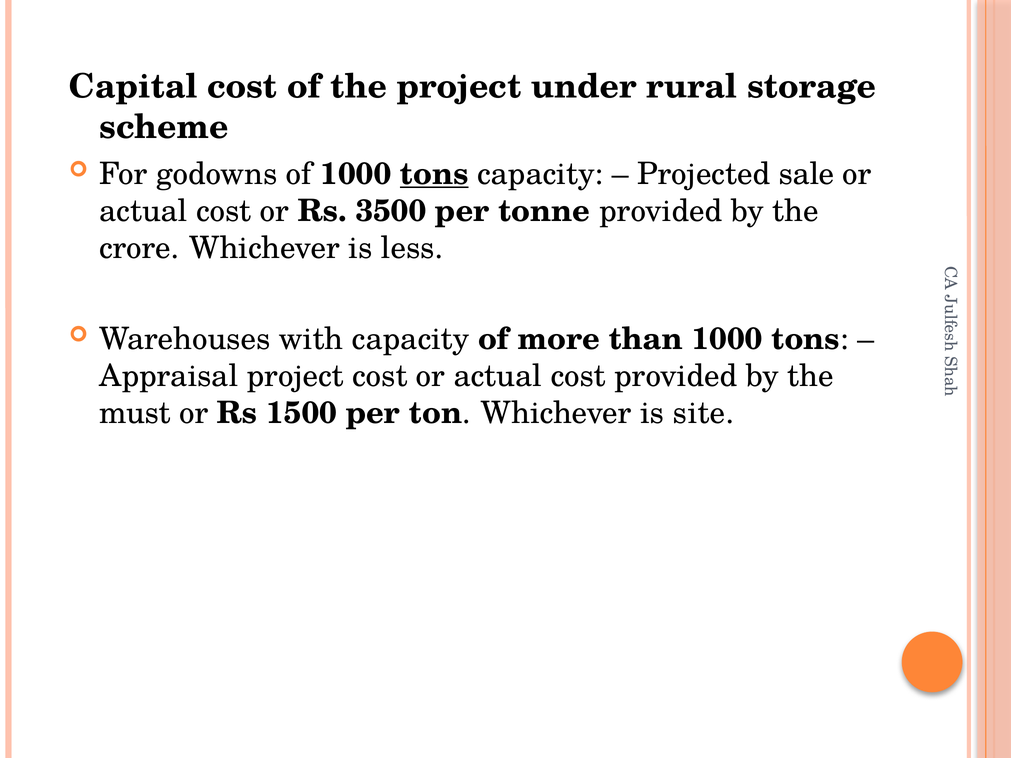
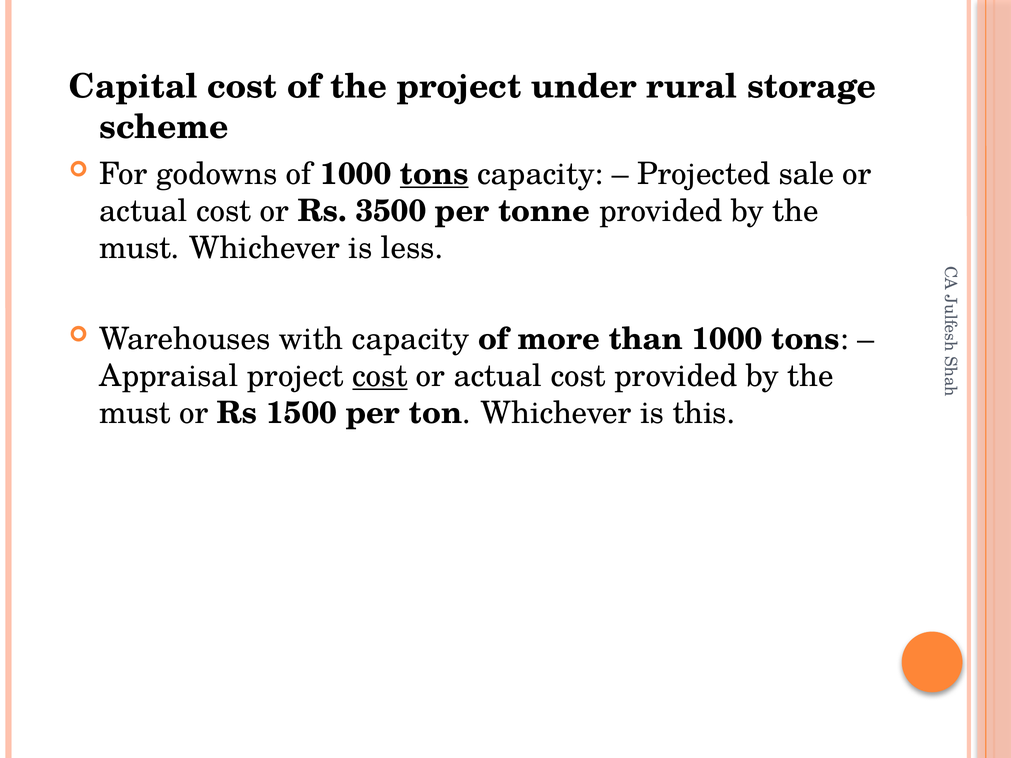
crore at (139, 248): crore -> must
cost at (380, 376) underline: none -> present
site: site -> this
